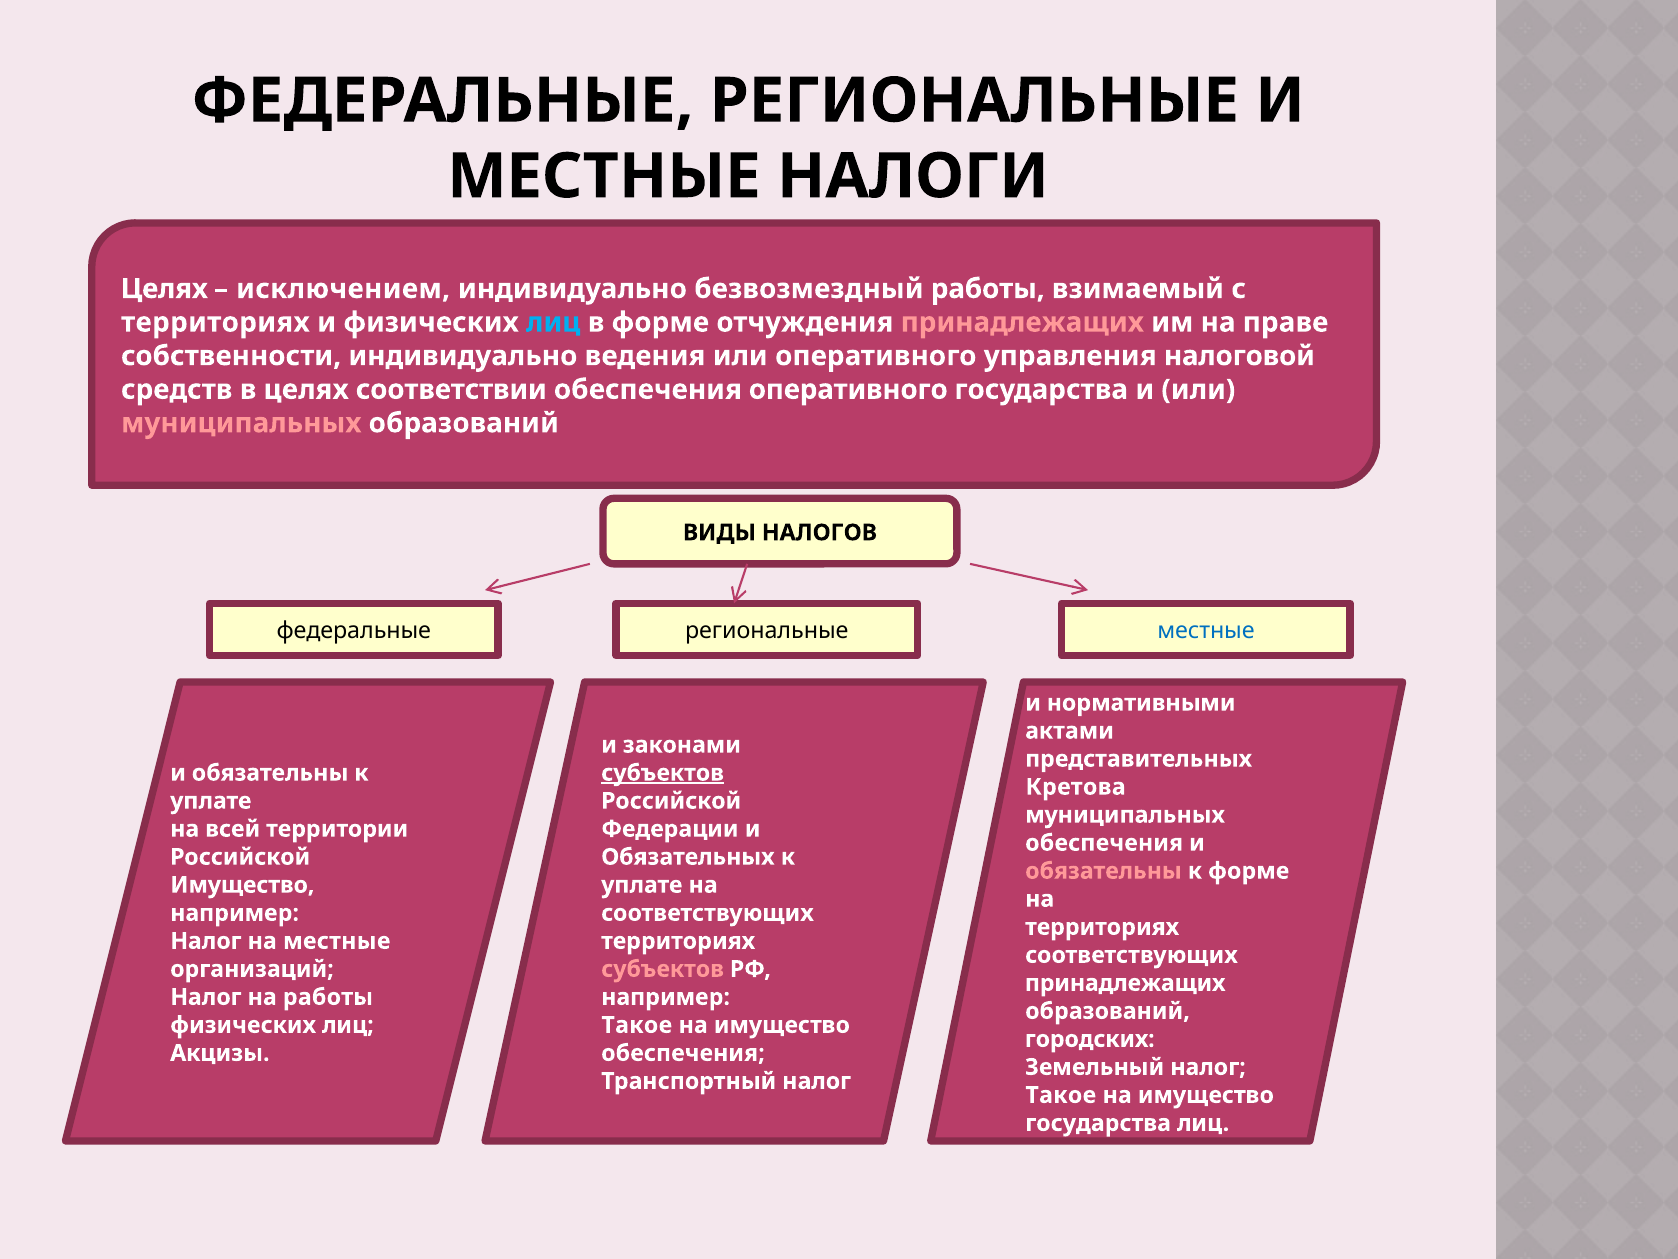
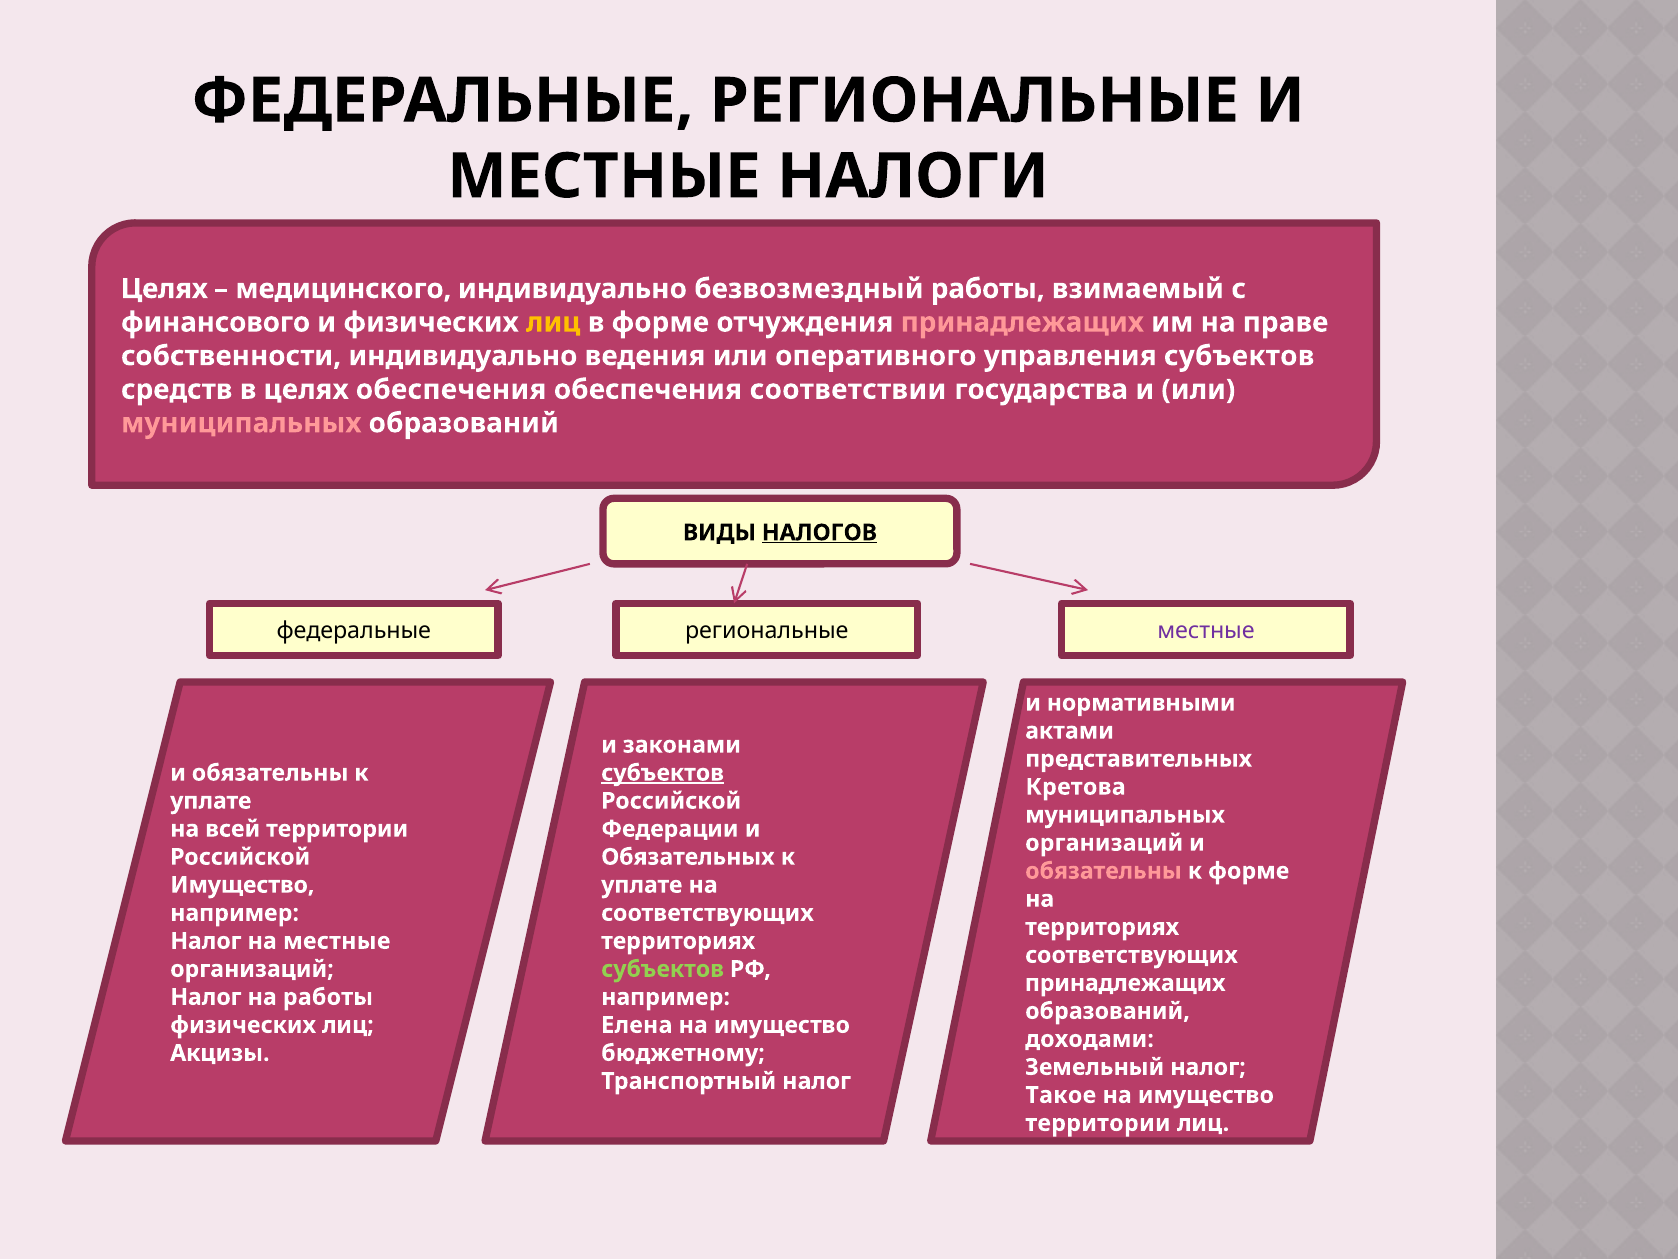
исключением: исключением -> медицинского
территориях at (215, 322): территориях -> финансового
лиц at (553, 322) colour: light blue -> yellow
управления налоговой: налоговой -> субъектов
целях соответствии: соответствии -> обеспечения
обеспечения оперативного: оперативного -> соответствии
НАЛОГОВ underline: none -> present
местные at (1206, 631) colour: blue -> purple
обеспечения at (1104, 843): обеспечения -> организаций
субъектов at (663, 969) colour: pink -> light green
Такое at (637, 1025): Такое -> Елена
городских: городских -> доходами
обеспечения at (683, 1053): обеспечения -> бюджетному
государства at (1098, 1123): государства -> территории
